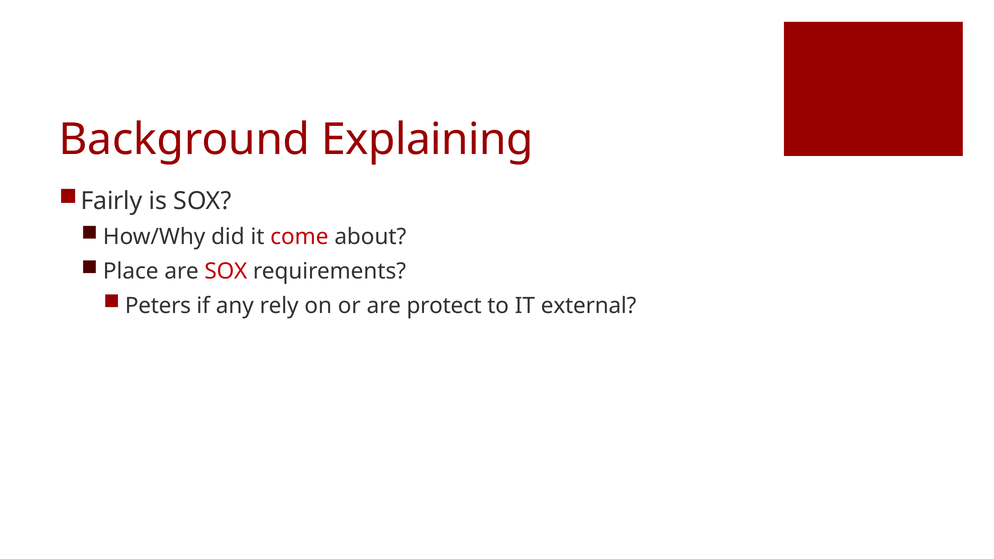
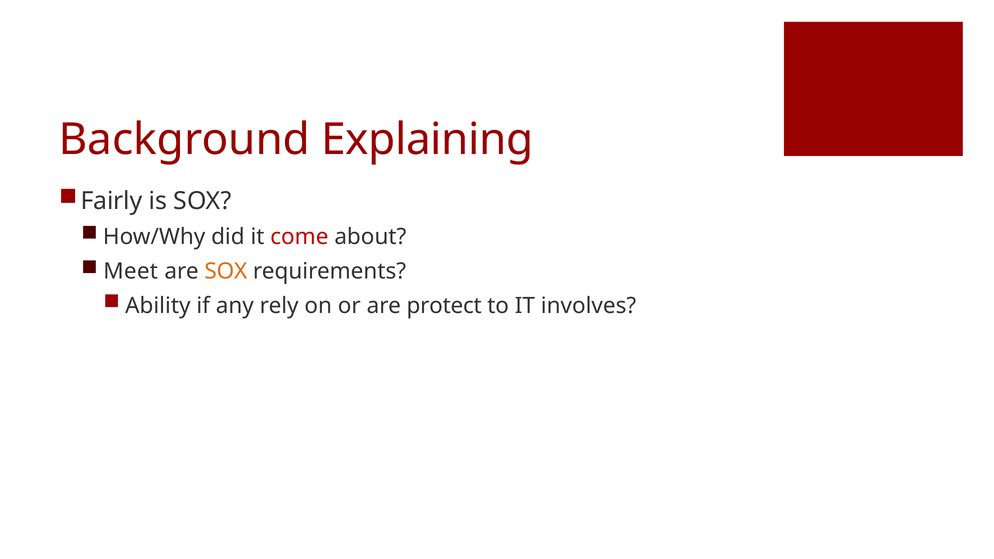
Place: Place -> Meet
SOX at (226, 271) colour: red -> orange
Peters: Peters -> Ability
external: external -> involves
